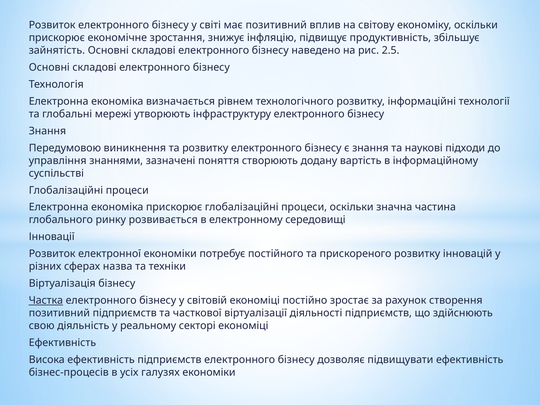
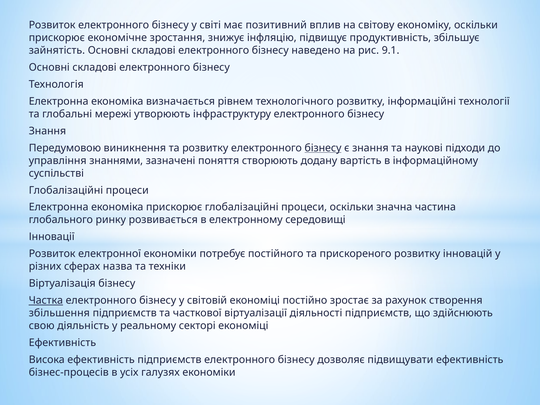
2.5: 2.5 -> 9.1
бізнесу at (323, 148) underline: none -> present
позитивний at (59, 313): позитивний -> збільшення
